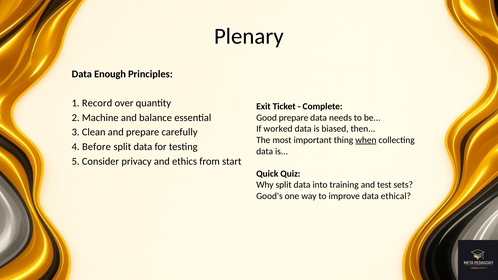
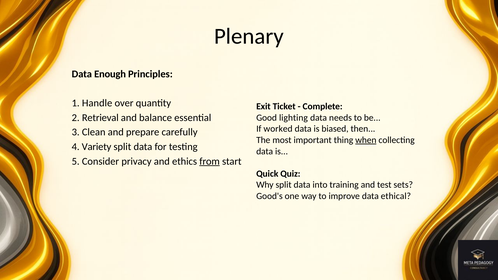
Record: Record -> Handle
Machine: Machine -> Retrieval
Good prepare: prepare -> lighting
Before: Before -> Variety
from underline: none -> present
